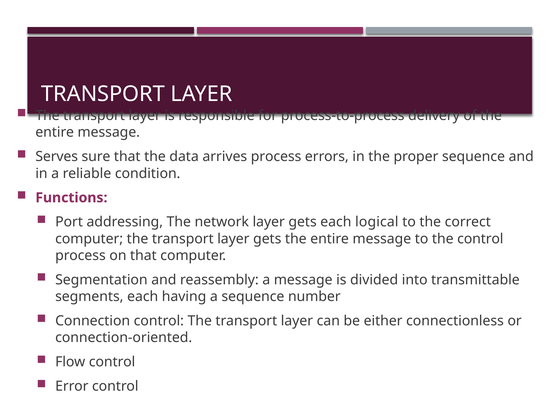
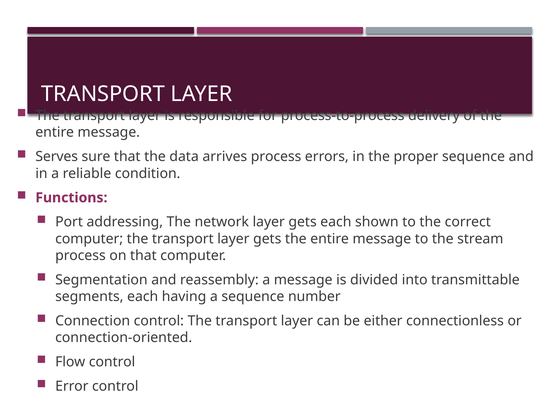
logical: logical -> shown
the control: control -> stream
